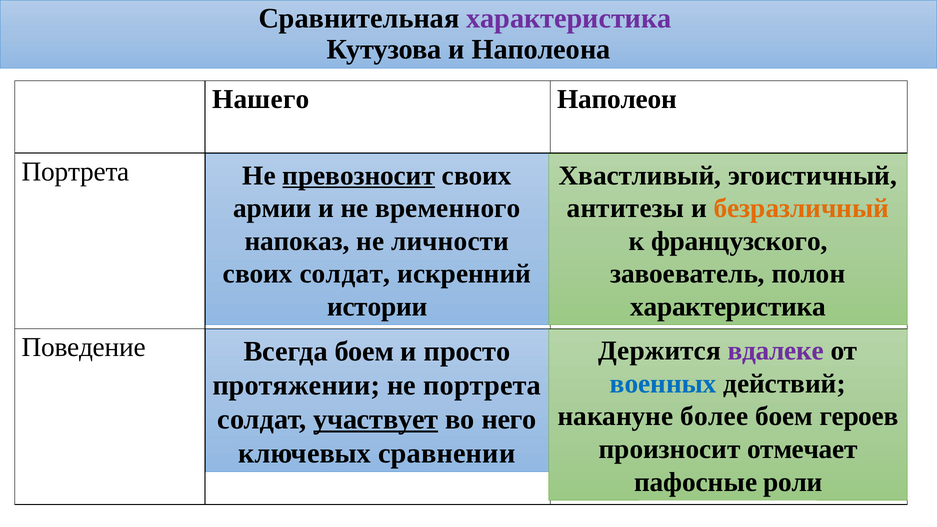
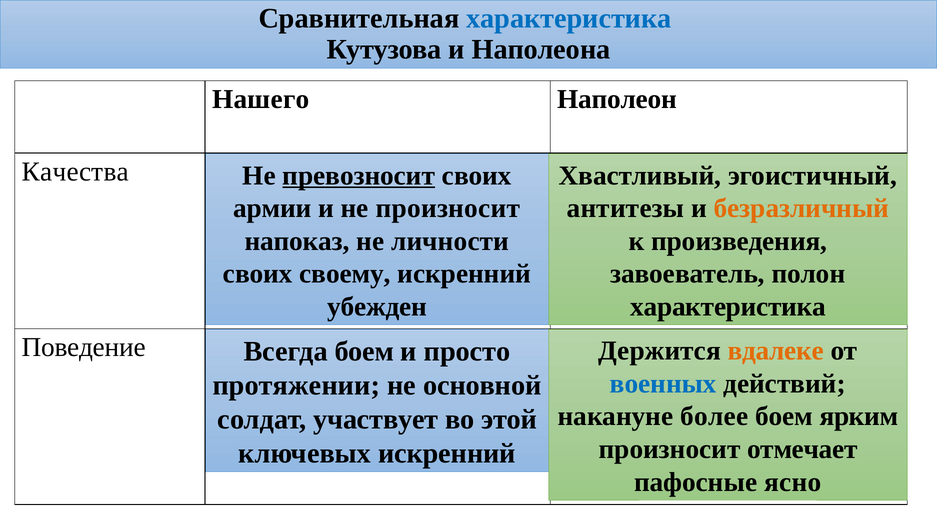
характеристика at (569, 19) colour: purple -> blue
Портрета at (76, 172): Портрета -> Качества
не временного: временного -> произносит
французского: французского -> произведения
своих солдат: солдат -> своему
истории: истории -> убежден
вдалеке colour: purple -> orange
не портрета: портрета -> основной
героев: героев -> ярким
участвует underline: present -> none
него: него -> этой
ключевых сравнении: сравнении -> искренний
роли: роли -> ясно
